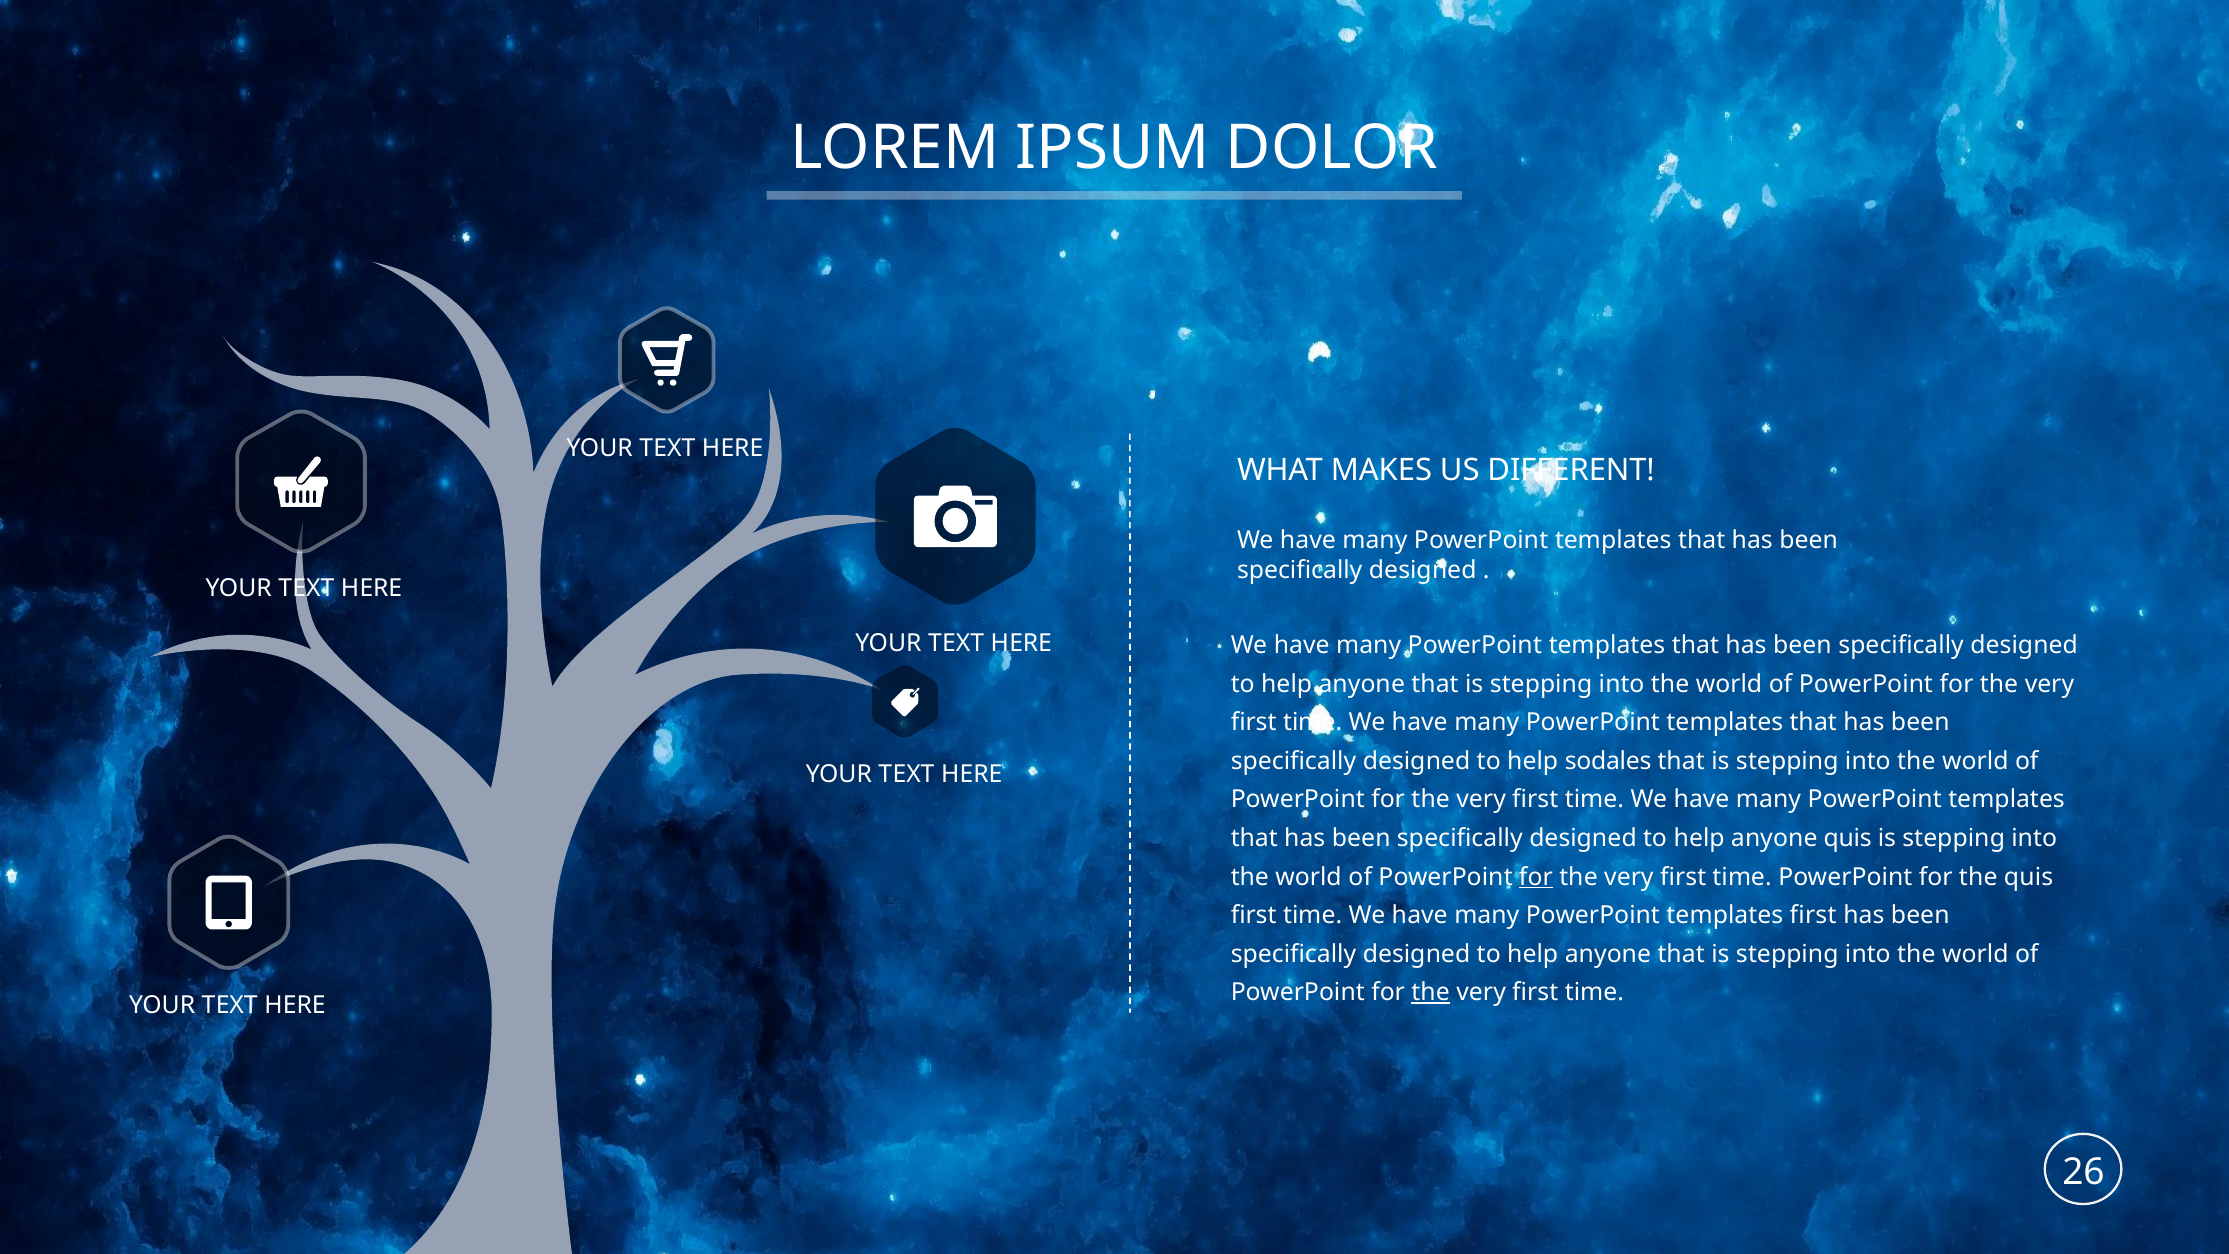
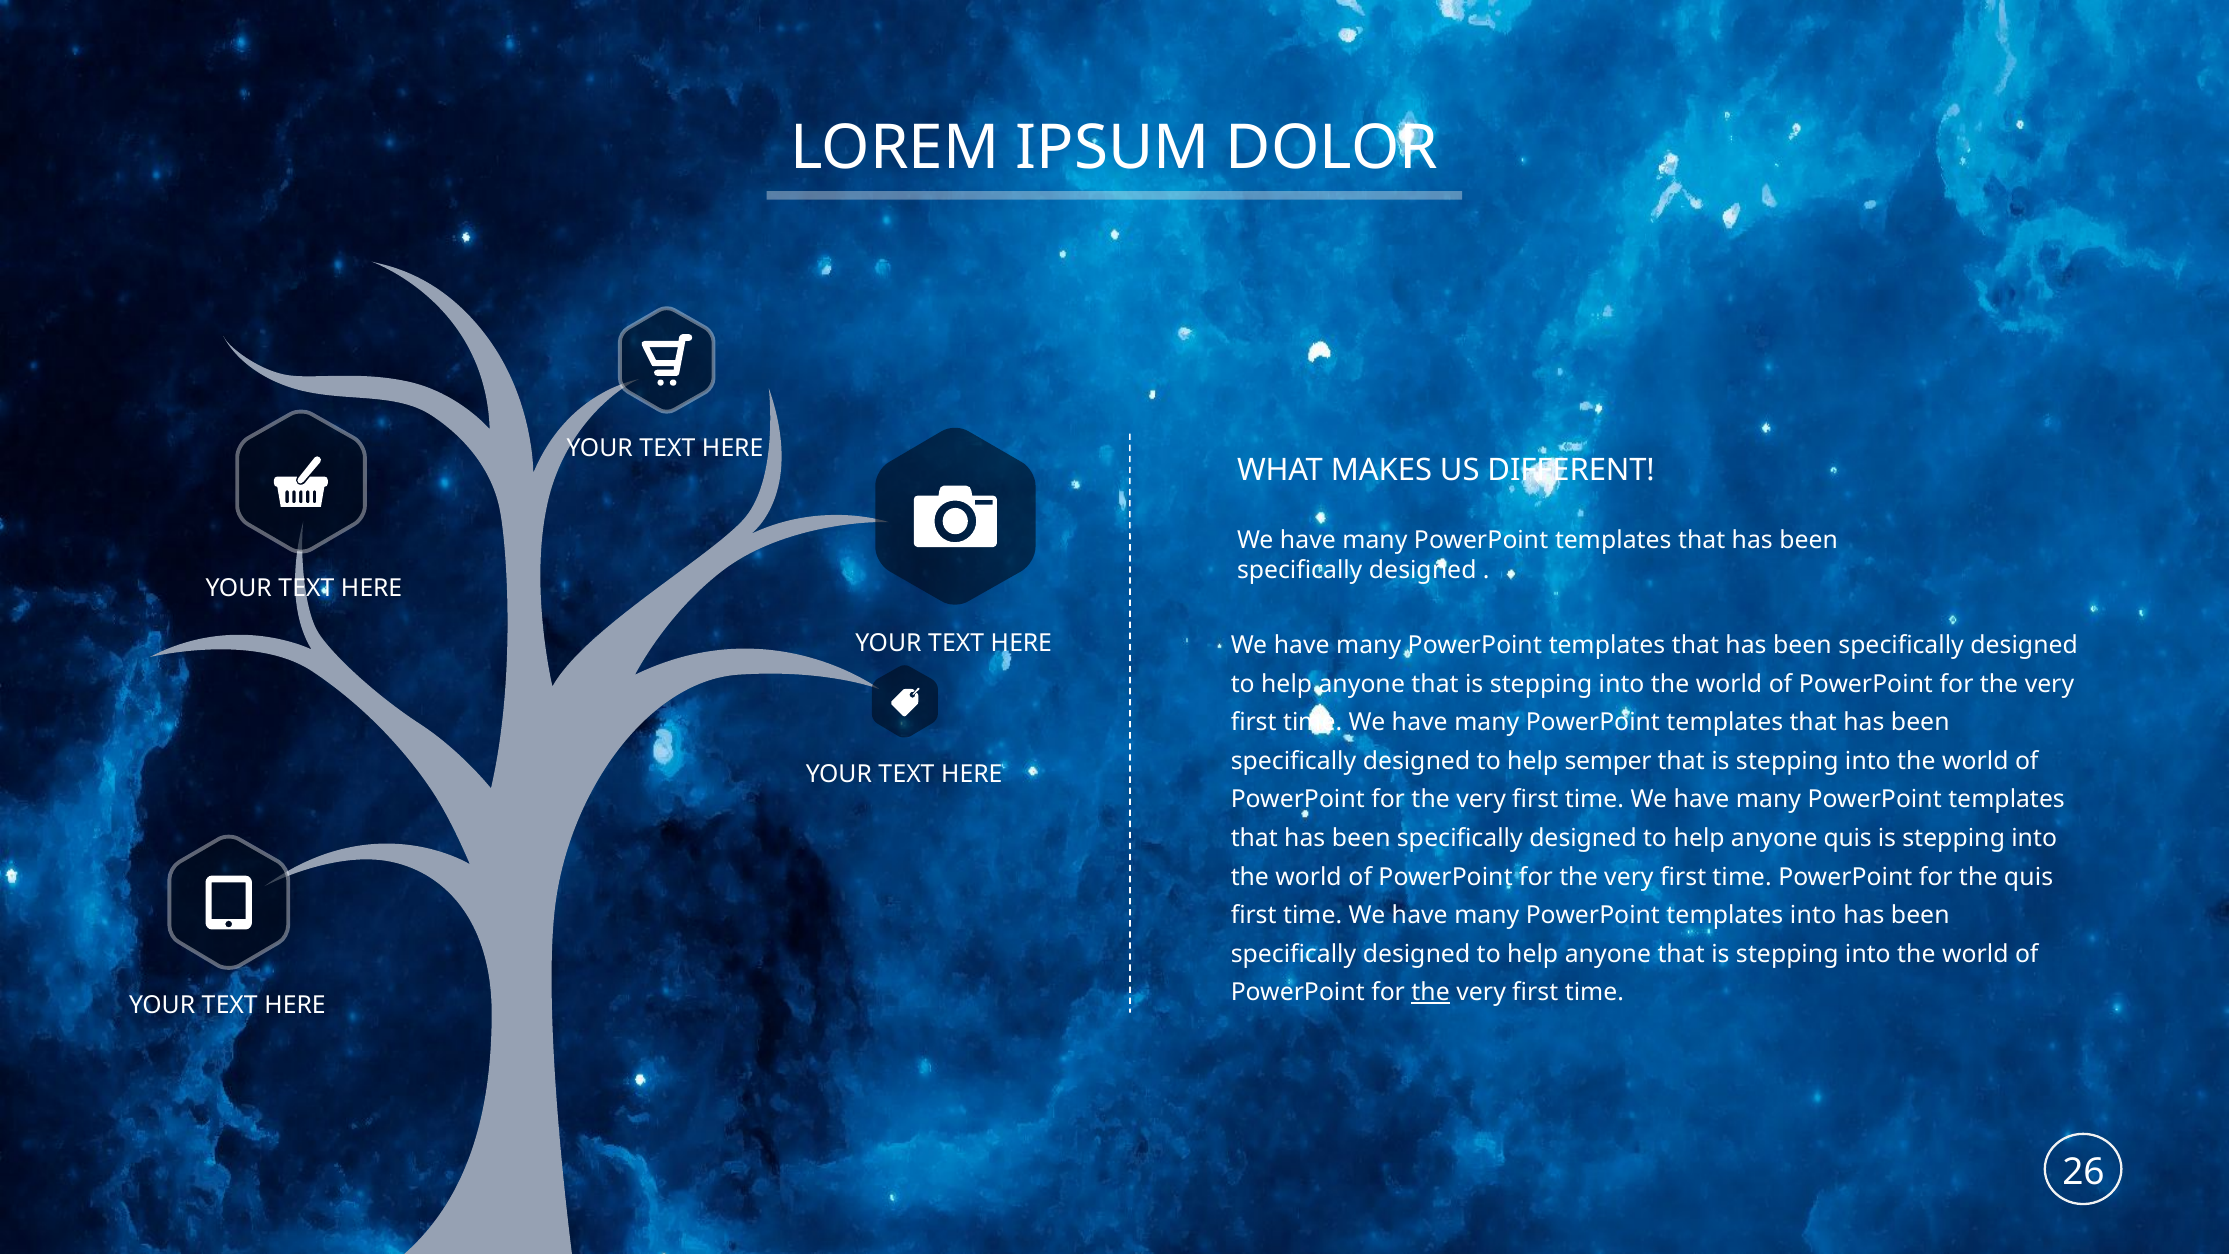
sodales: sodales -> semper
for at (1536, 877) underline: present -> none
templates first: first -> into
